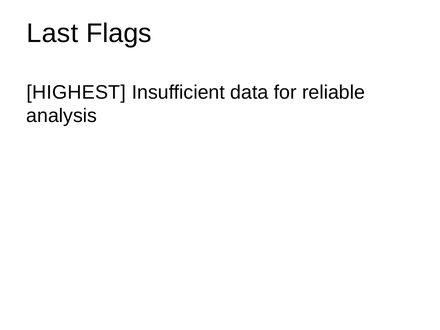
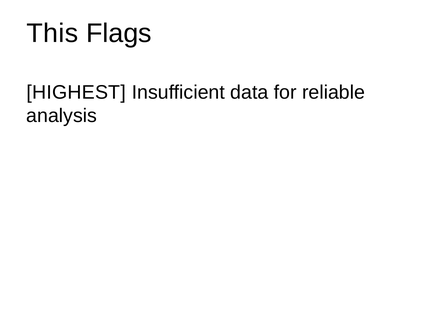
Last: Last -> This
